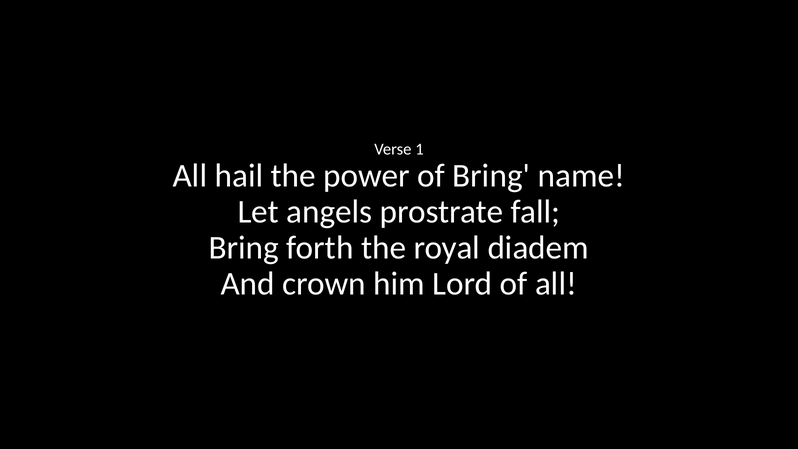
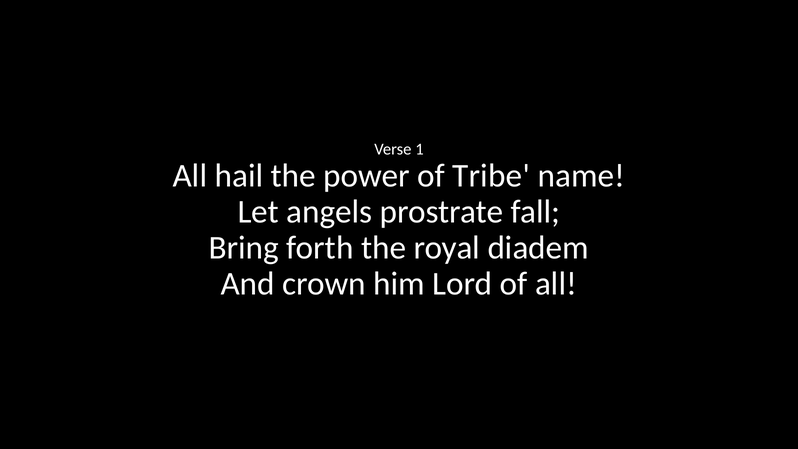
of Bring: Bring -> Tribe
